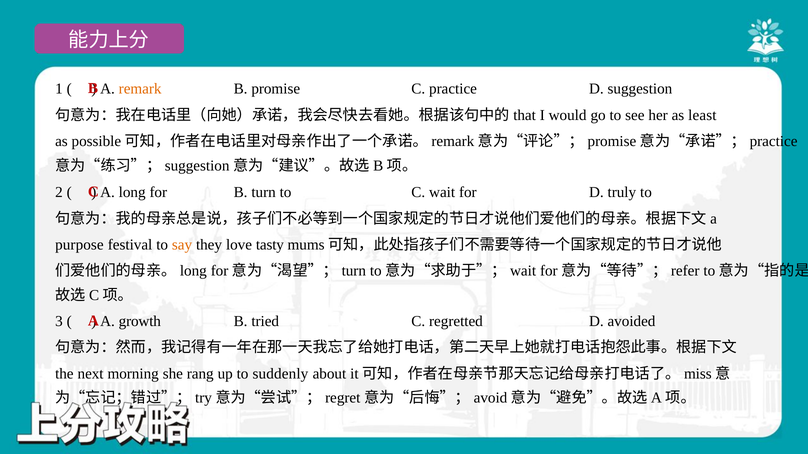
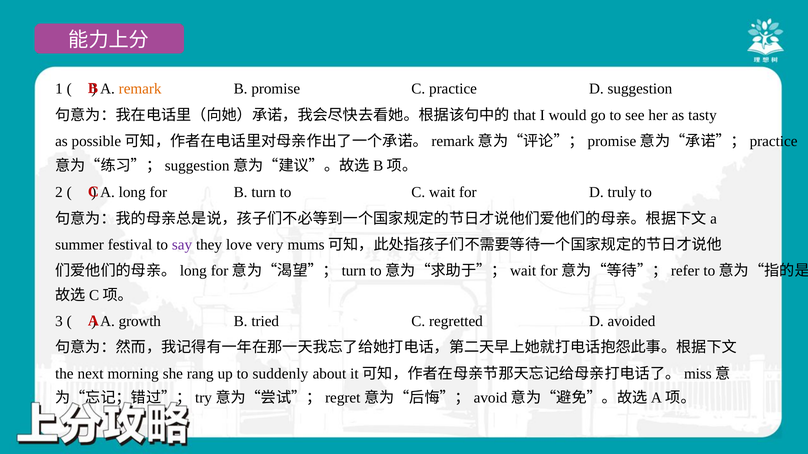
least: least -> tasty
purpose: purpose -> summer
say colour: orange -> purple
tasty: tasty -> very
